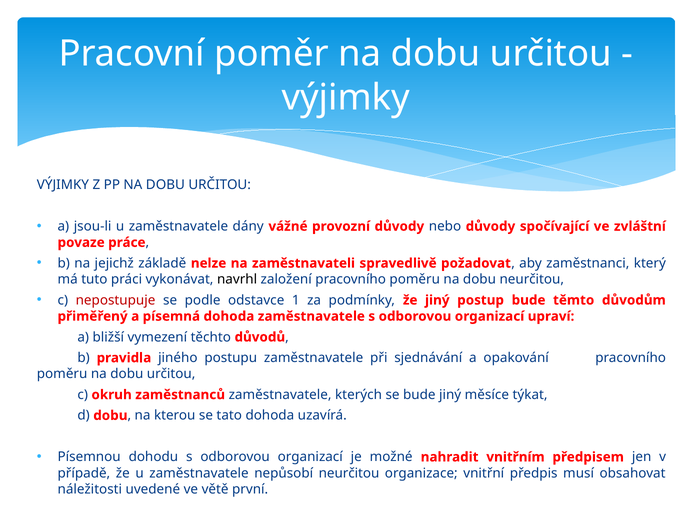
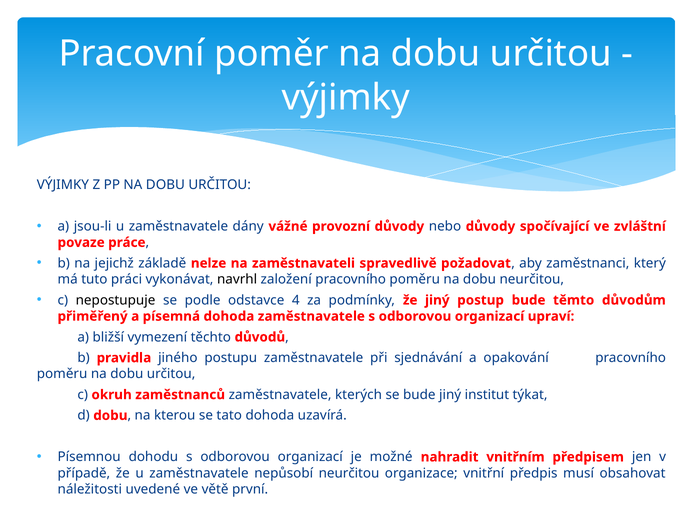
nepostupuje colour: red -> black
1: 1 -> 4
měsíce: měsíce -> institut
